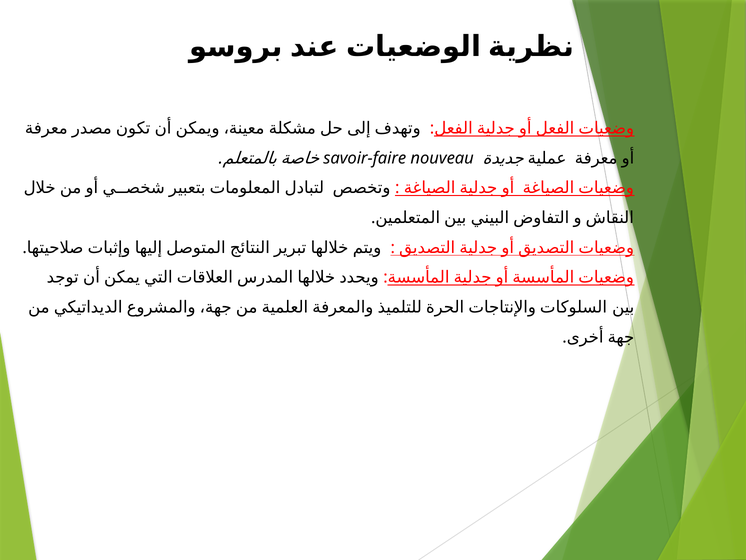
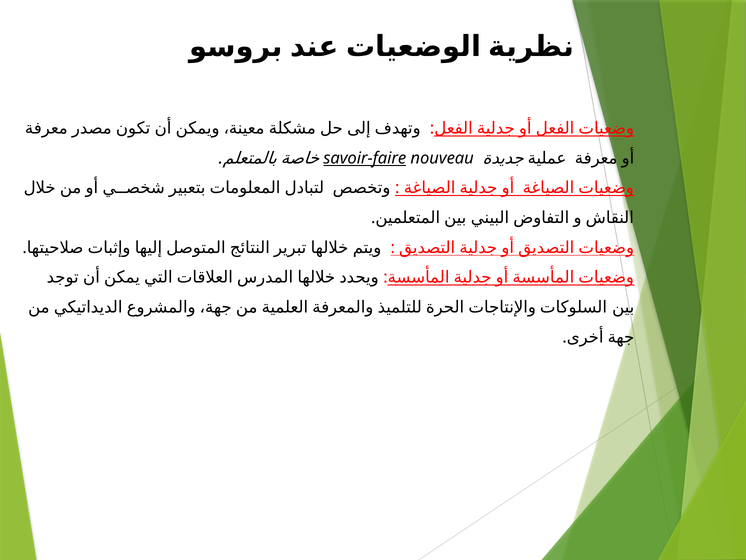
savoir-faire underline: none -> present
